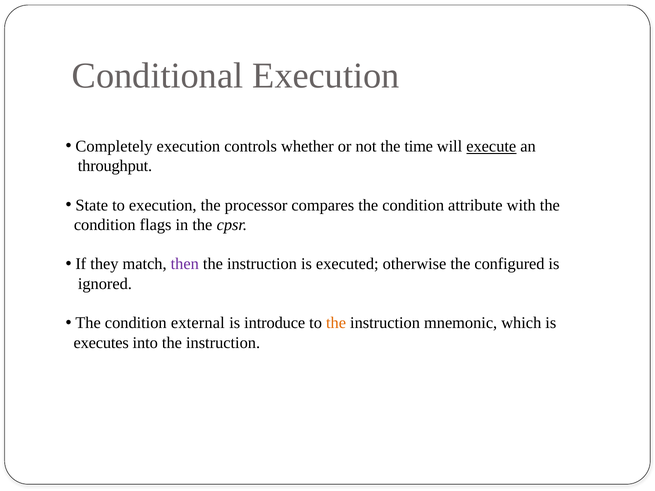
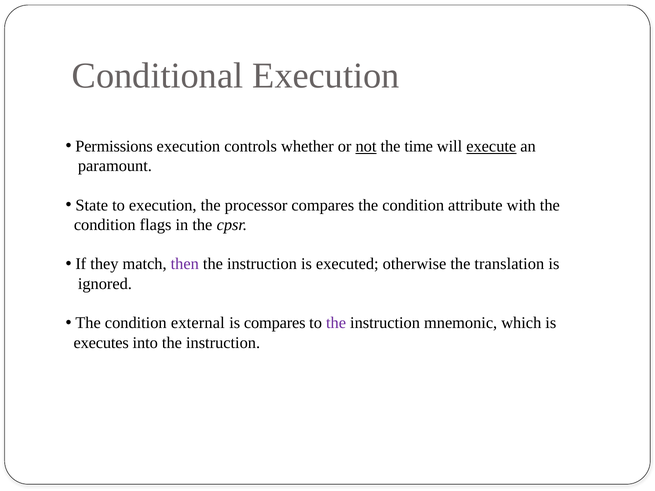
Completely: Completely -> Permissions
not underline: none -> present
throughput: throughput -> paramount
configured: configured -> translation
is introduce: introduce -> compares
the at (336, 323) colour: orange -> purple
